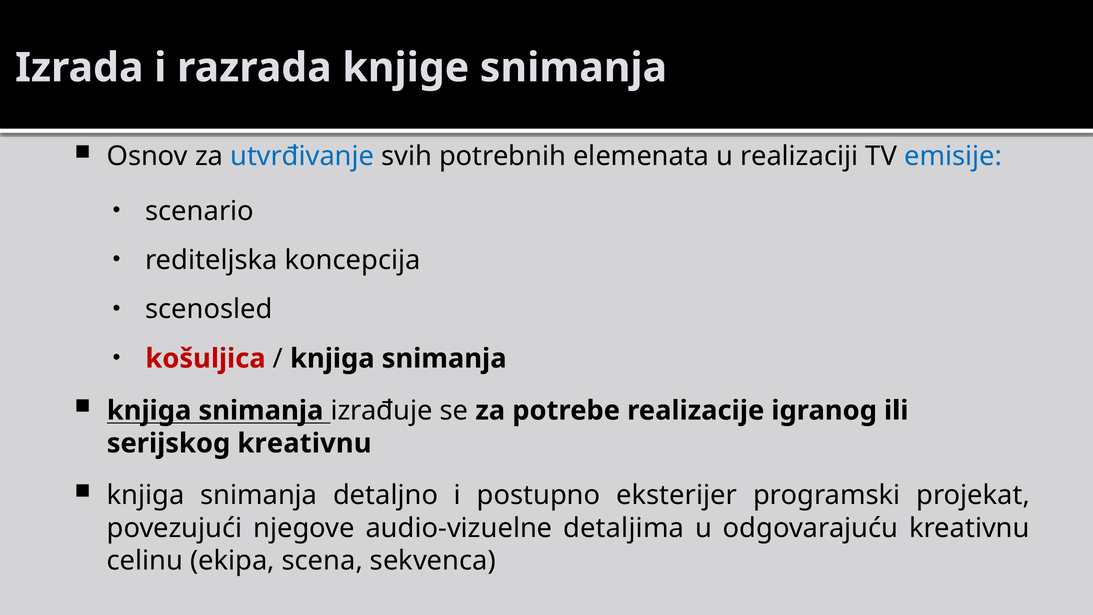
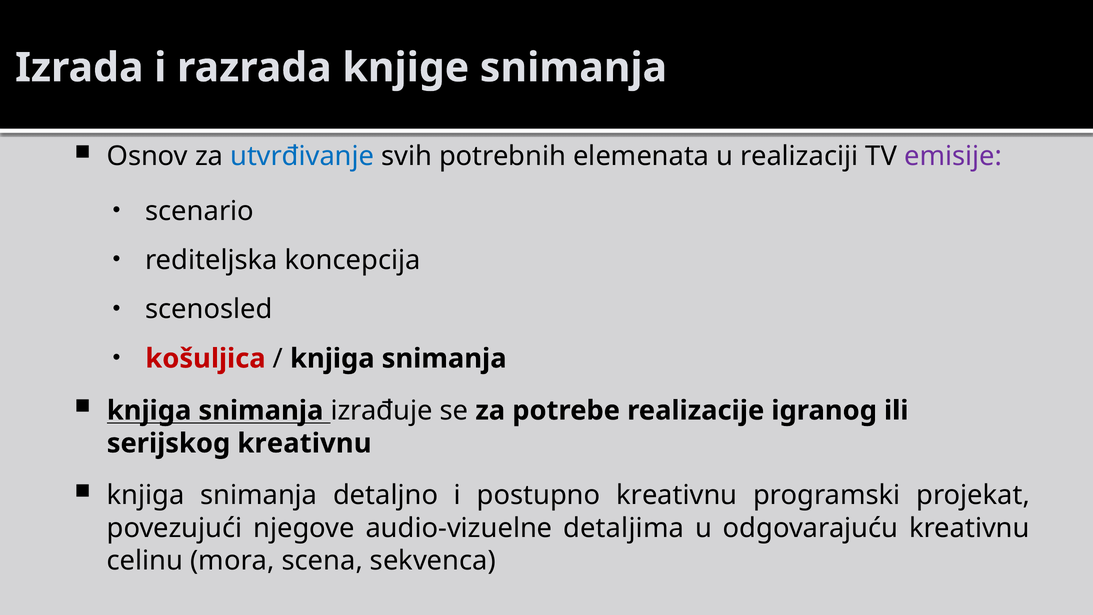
emisije colour: blue -> purple
postupno eksterijer: eksterijer -> kreativnu
ekipa: ekipa -> mora
